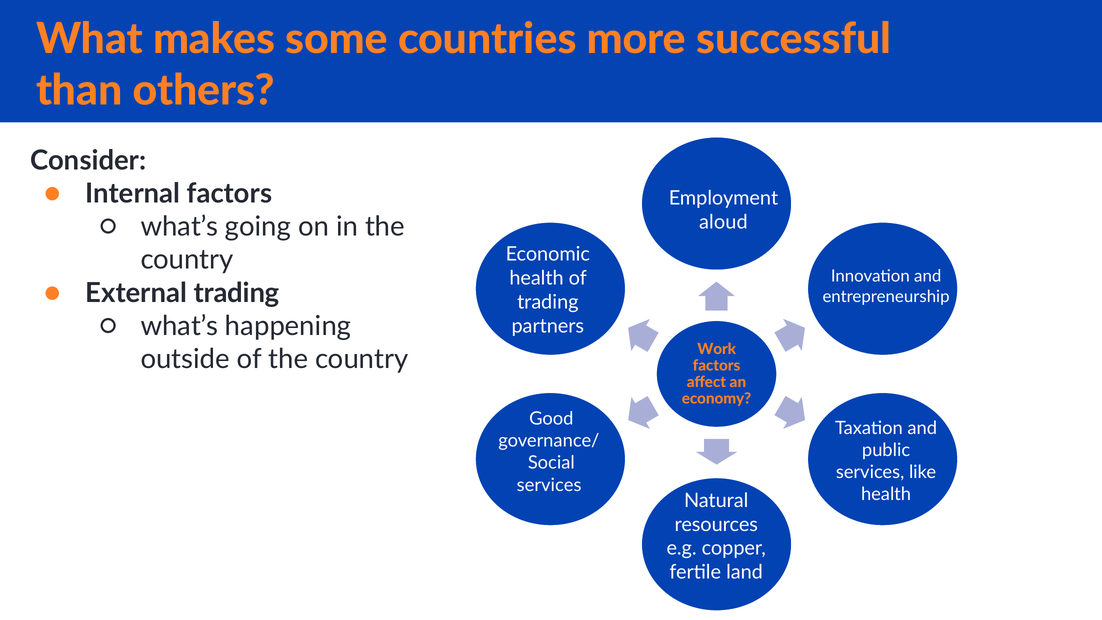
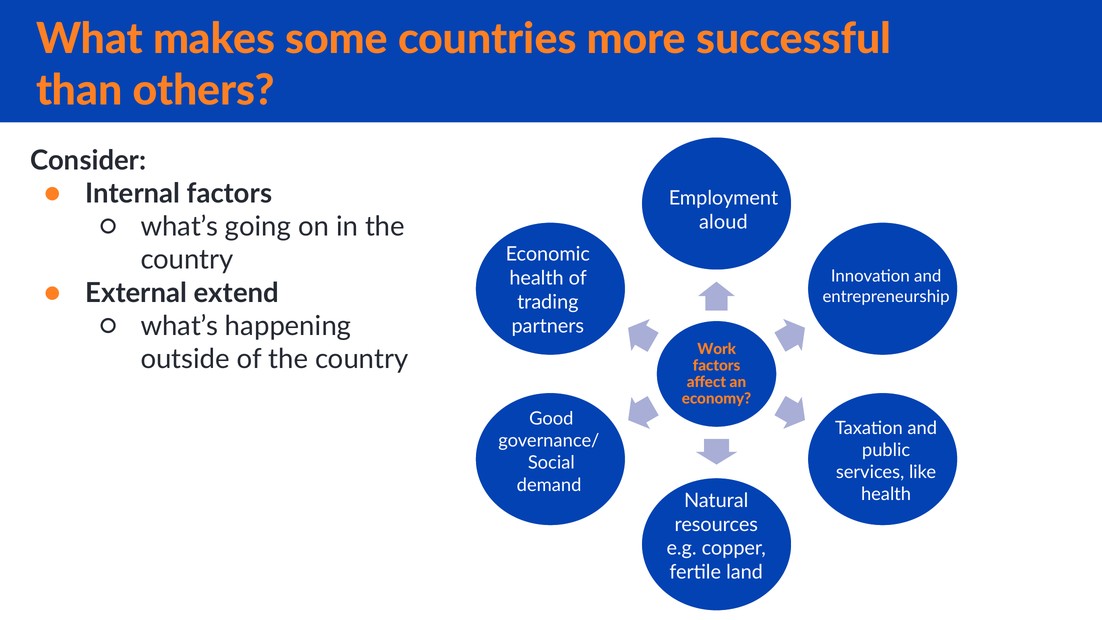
External trading: trading -> extend
services at (549, 485): services -> demand
